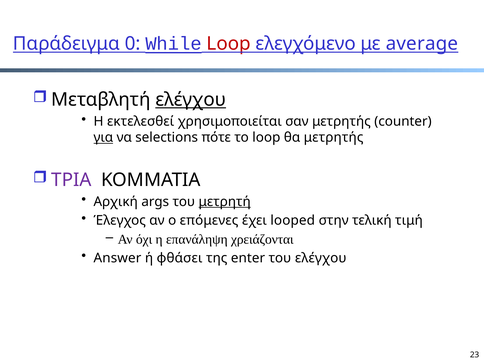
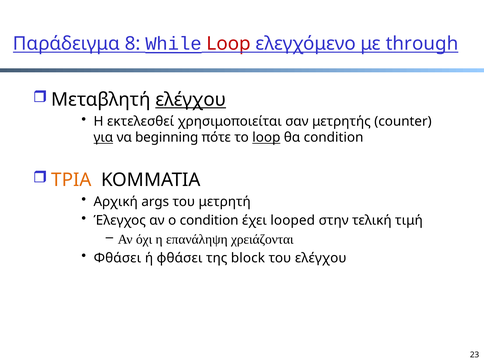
0: 0 -> 8
average: average -> through
selections: selections -> beginning
loop at (266, 138) underline: none -> present
θα μετρητής: μετρητής -> condition
ΤΡΙΑ colour: purple -> orange
μετρητή underline: present -> none
ο επόμενες: επόμενες -> condition
Answer at (117, 258): Answer -> Φθάσει
enter: enter -> block
